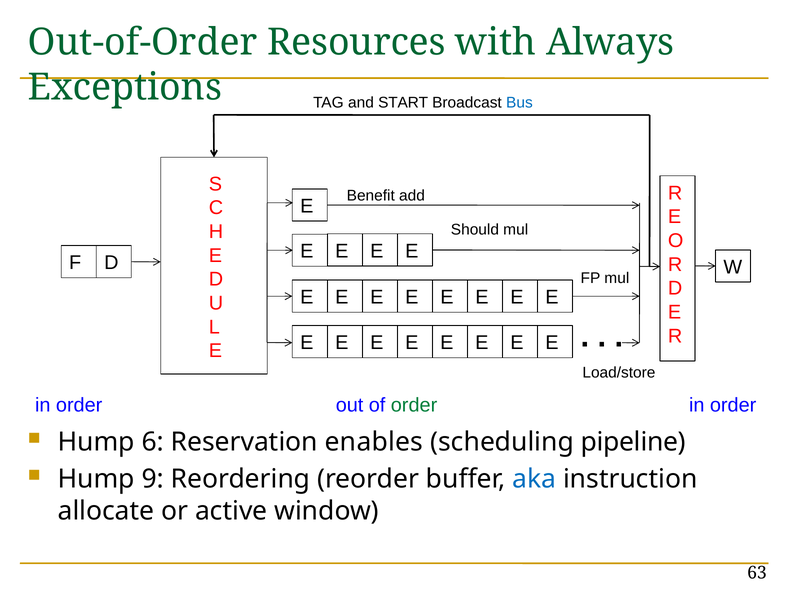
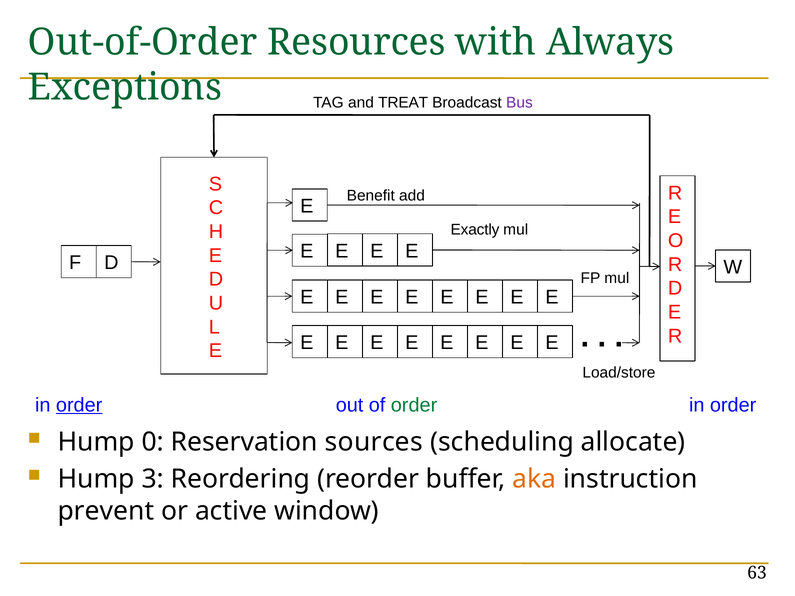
START: START -> TREAT
Bus colour: blue -> purple
Should: Should -> Exactly
order at (79, 405) underline: none -> present
6: 6 -> 0
enables: enables -> sources
pipeline: pipeline -> allocate
9: 9 -> 3
aka colour: blue -> orange
allocate: allocate -> prevent
